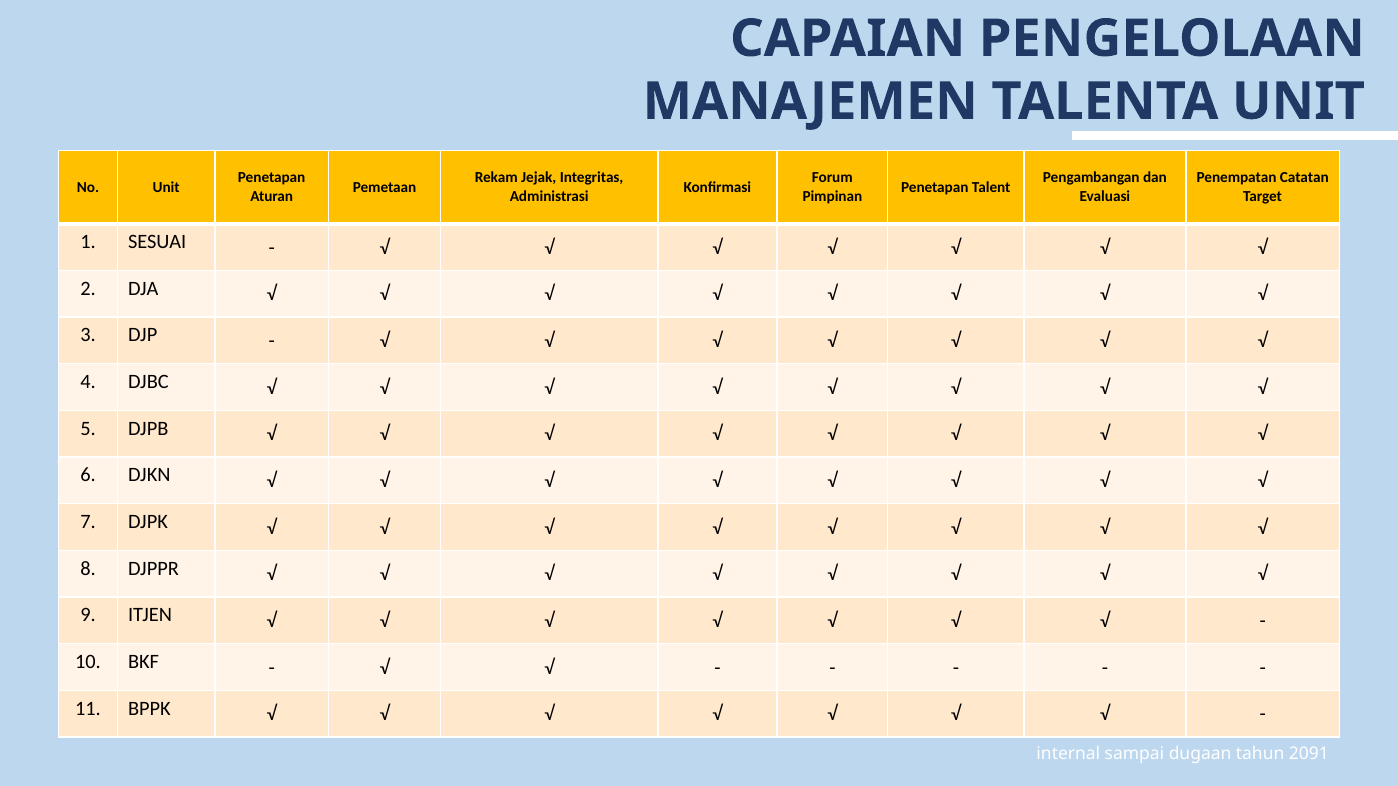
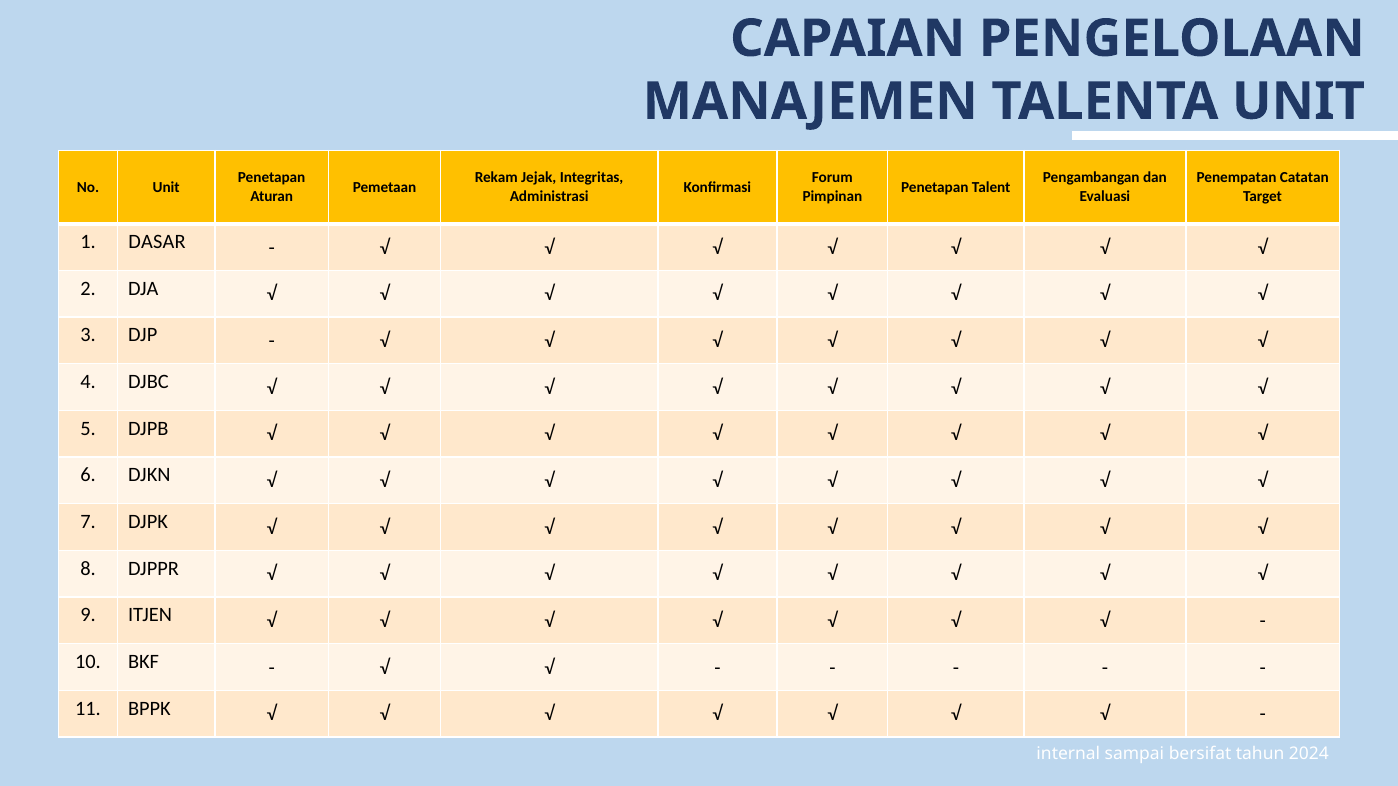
SESUAI: SESUAI -> DASAR
dugaan: dugaan -> bersifat
2091: 2091 -> 2024
